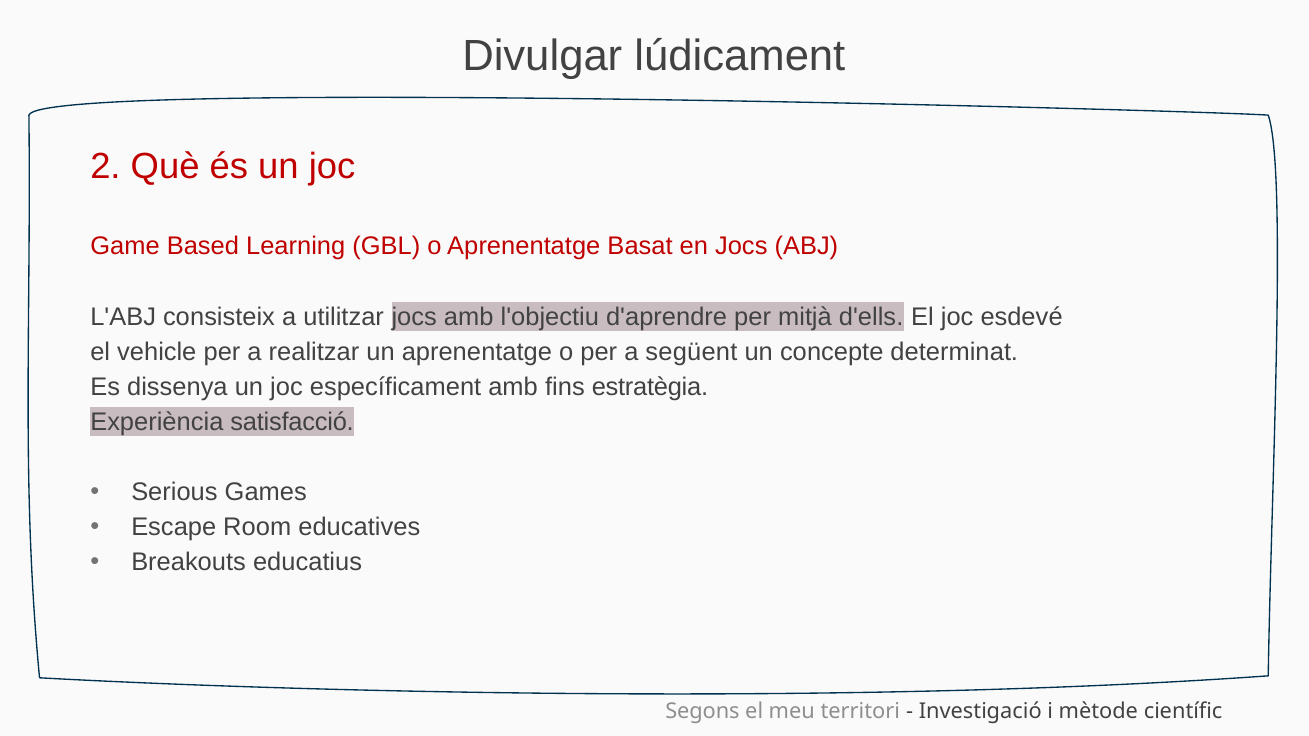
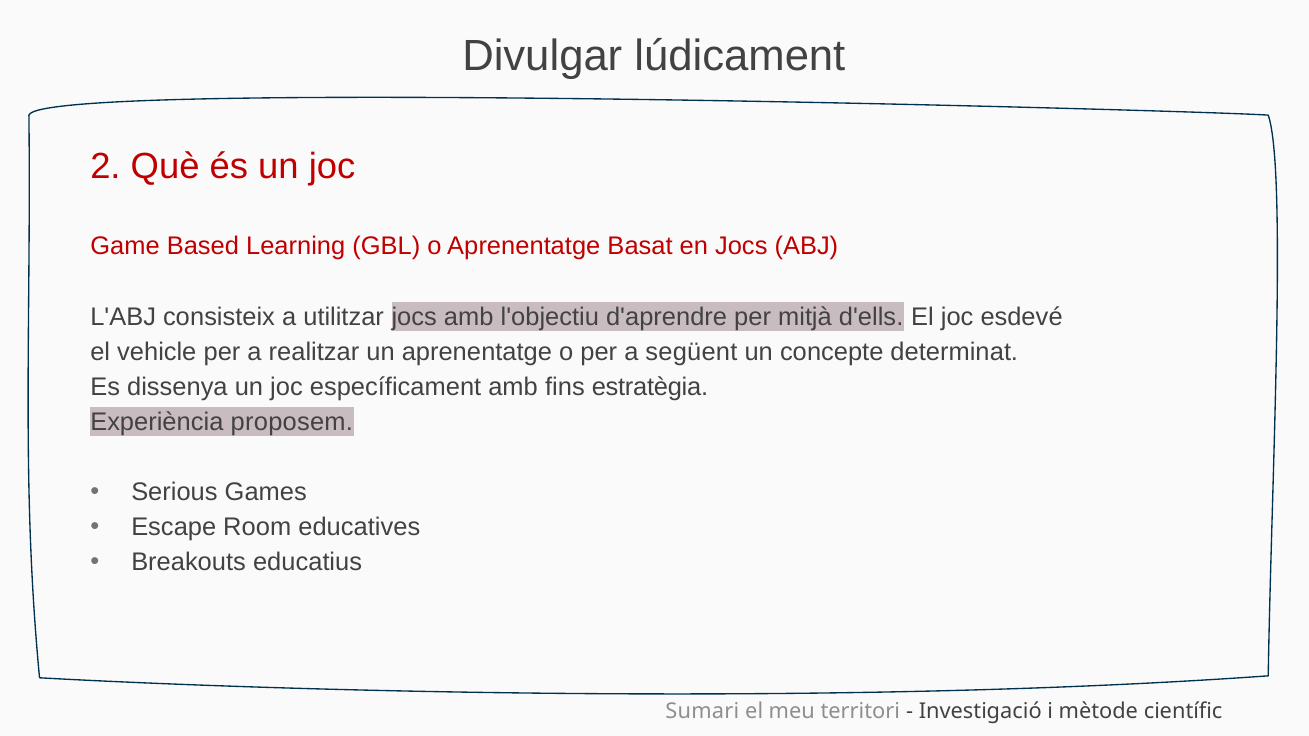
satisfacció: satisfacció -> proposem
Segons: Segons -> Sumari
